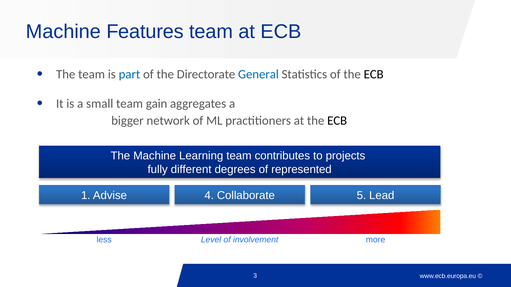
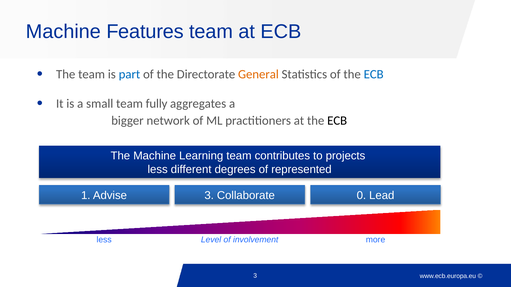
General colour: blue -> orange
ECB at (374, 75) colour: black -> blue
gain: gain -> fully
fully at (158, 170): fully -> less
Advise 4: 4 -> 3
5: 5 -> 0
